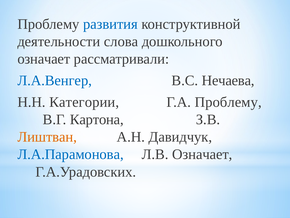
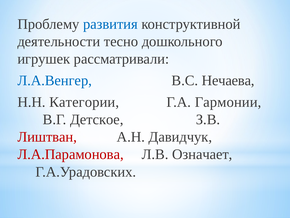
слова: слова -> тесно
означает at (44, 59): означает -> игрушек
Г.А Проблему: Проблему -> Гармонии
Картона: Картона -> Детское
Лиштван colour: orange -> red
Л.А.Парамонова colour: blue -> red
